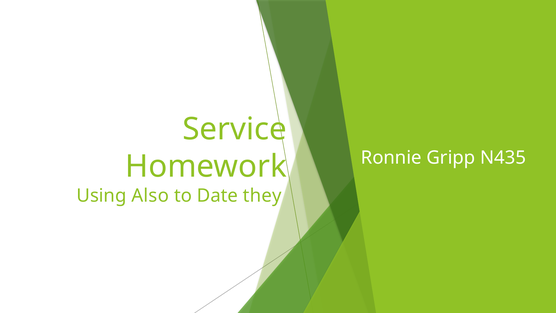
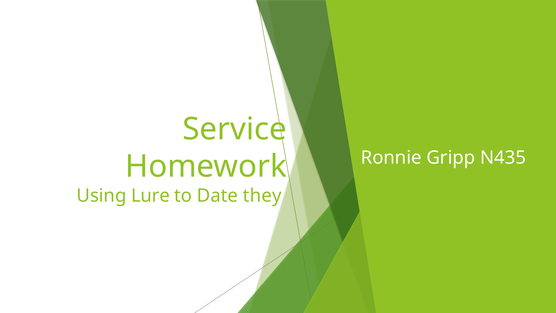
Also: Also -> Lure
